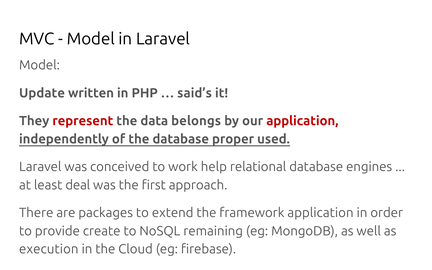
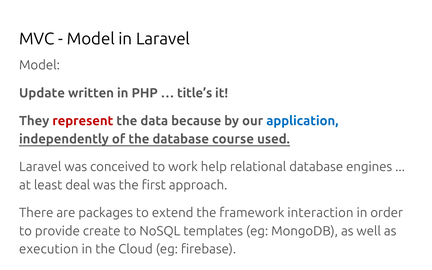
said’s: said’s -> title’s
belongs: belongs -> because
application at (302, 121) colour: red -> blue
proper: proper -> course
framework application: application -> interaction
remaining: remaining -> templates
